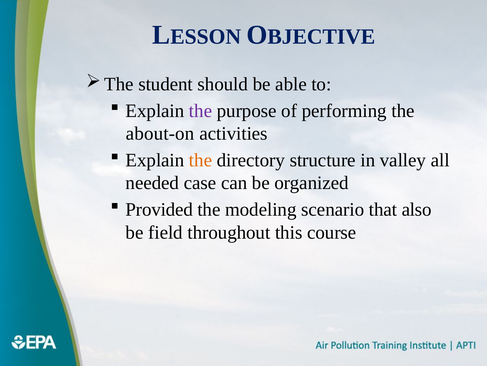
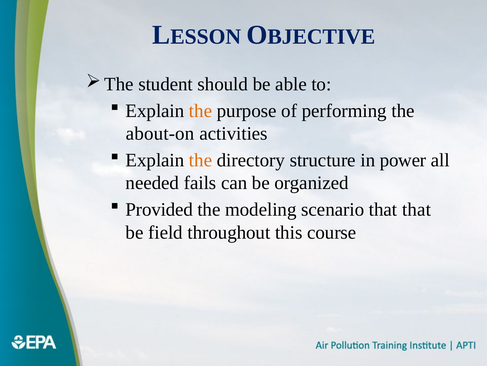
the at (201, 111) colour: purple -> orange
valley: valley -> power
case: case -> fails
that also: also -> that
